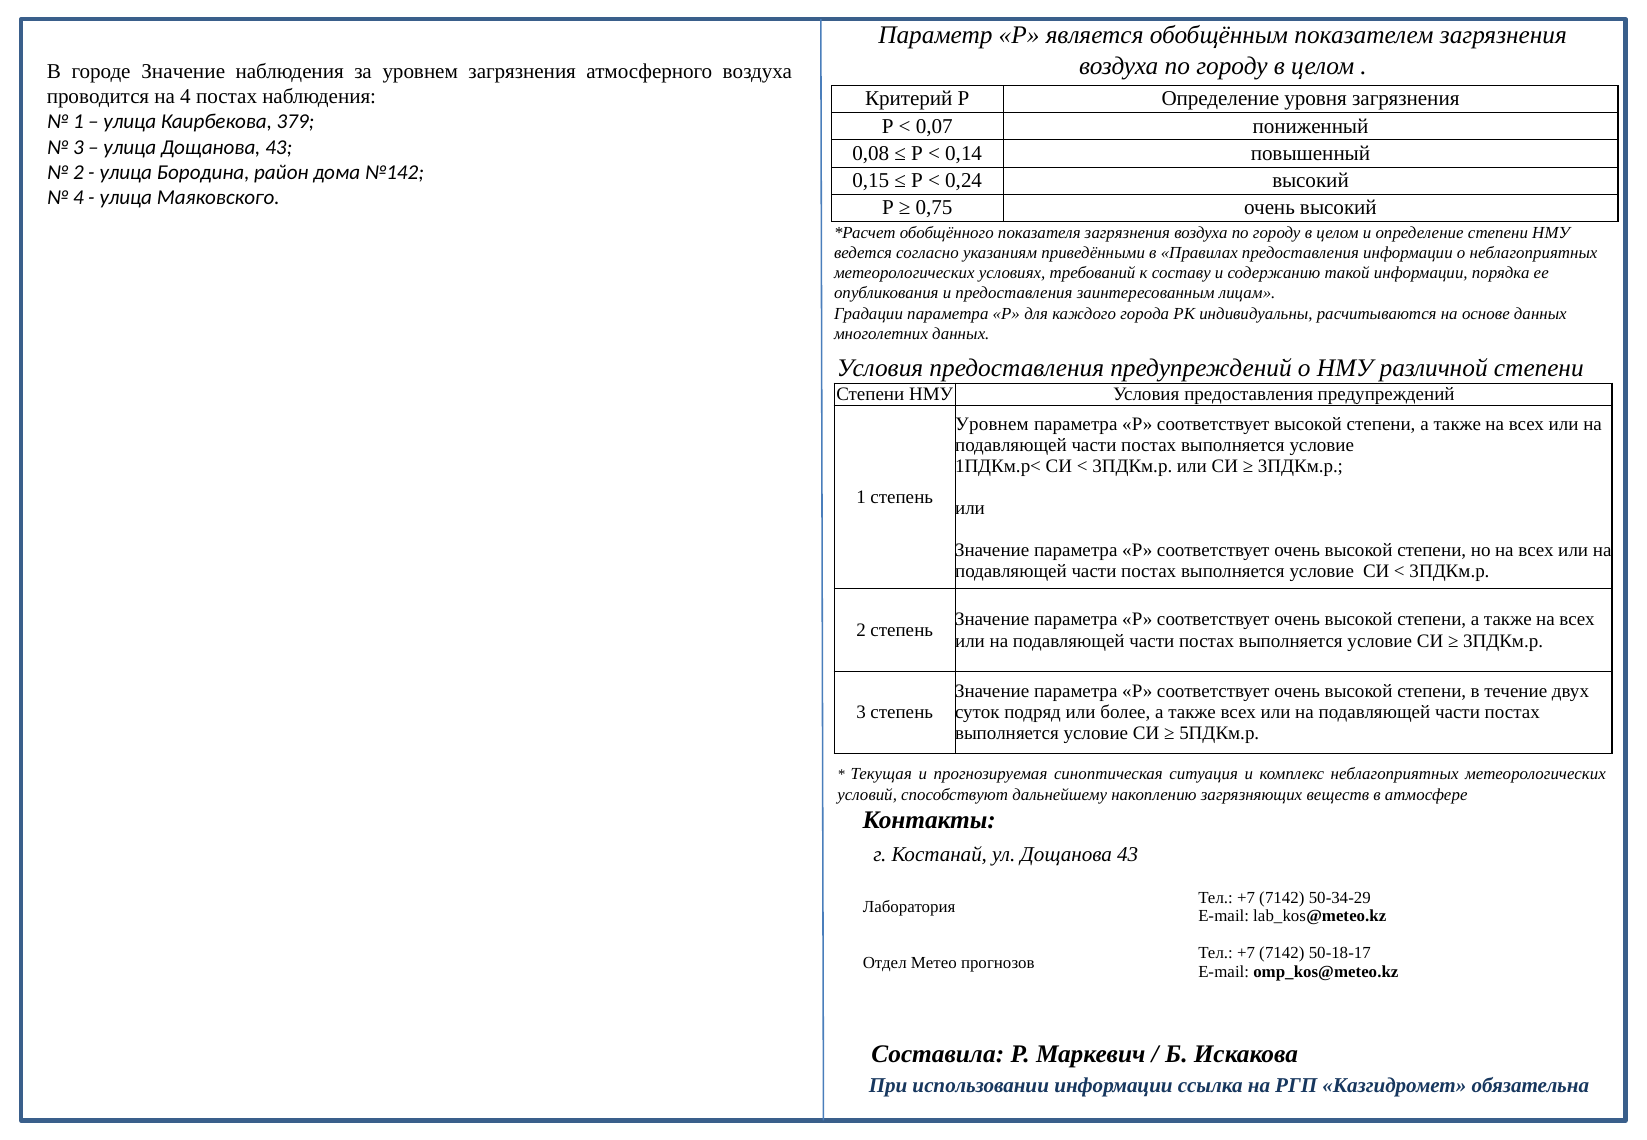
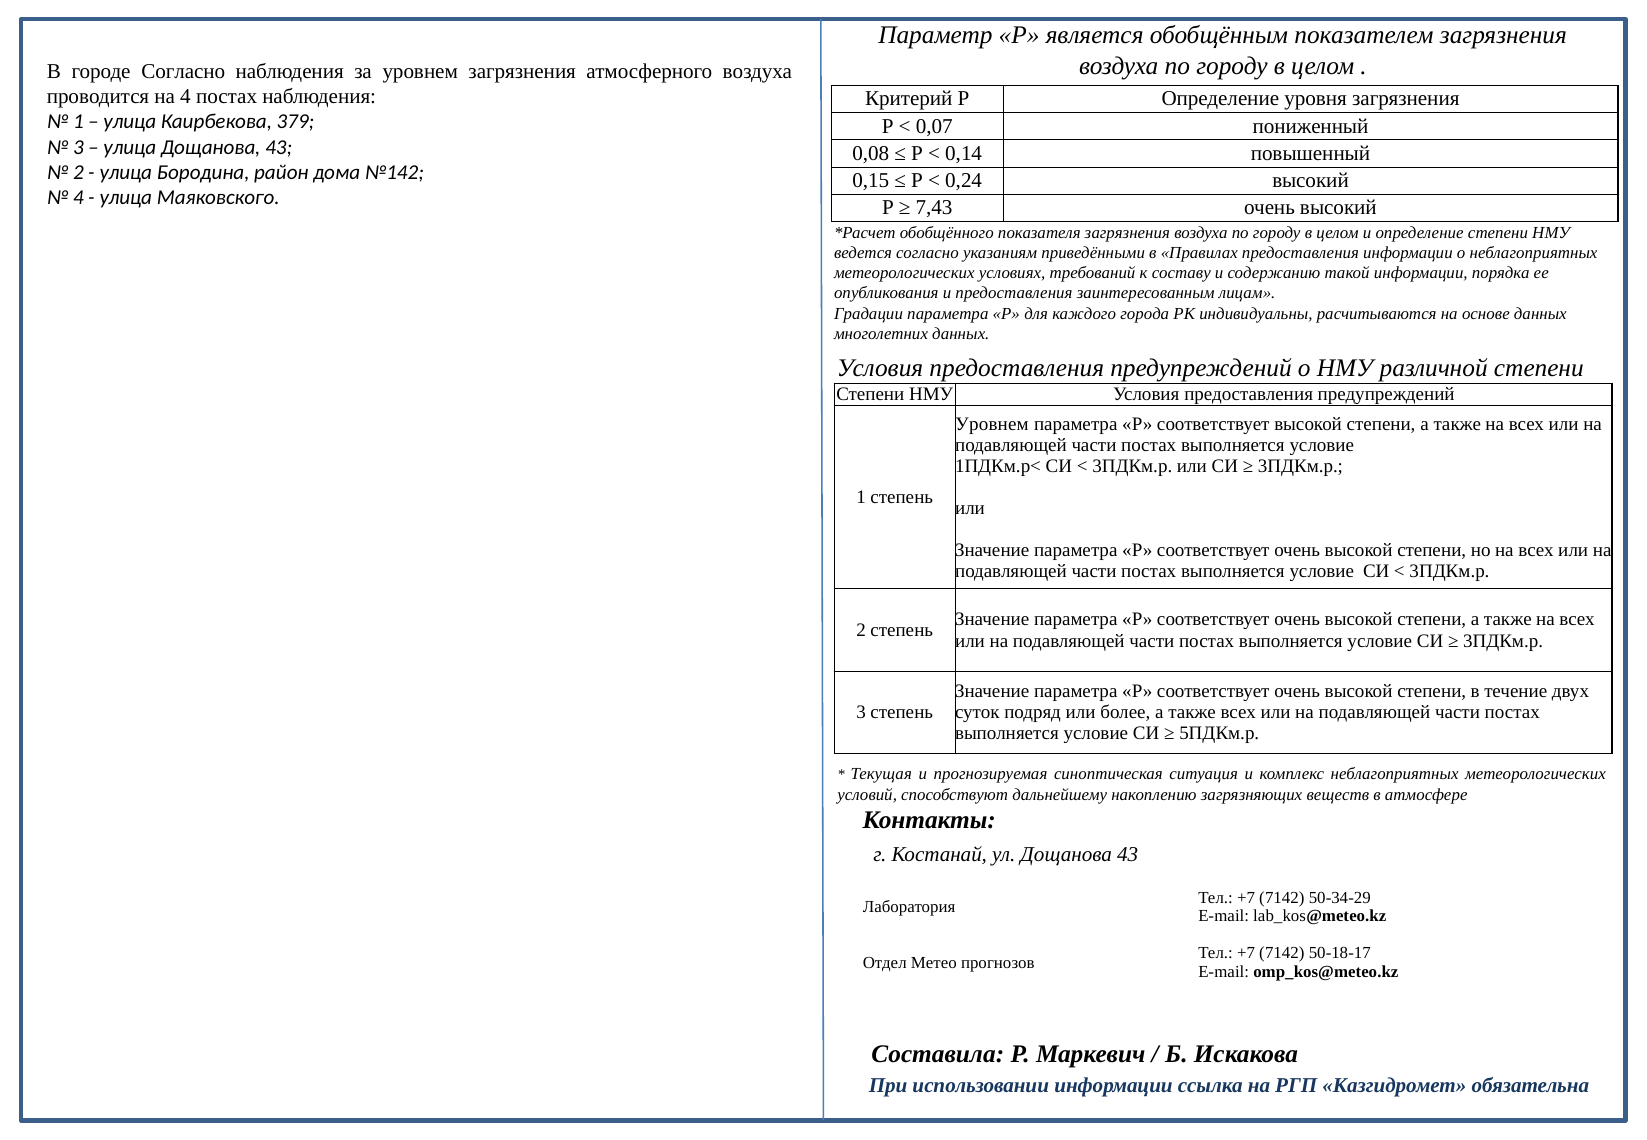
городе Значение: Значение -> Согласно
0,75: 0,75 -> 7,43
